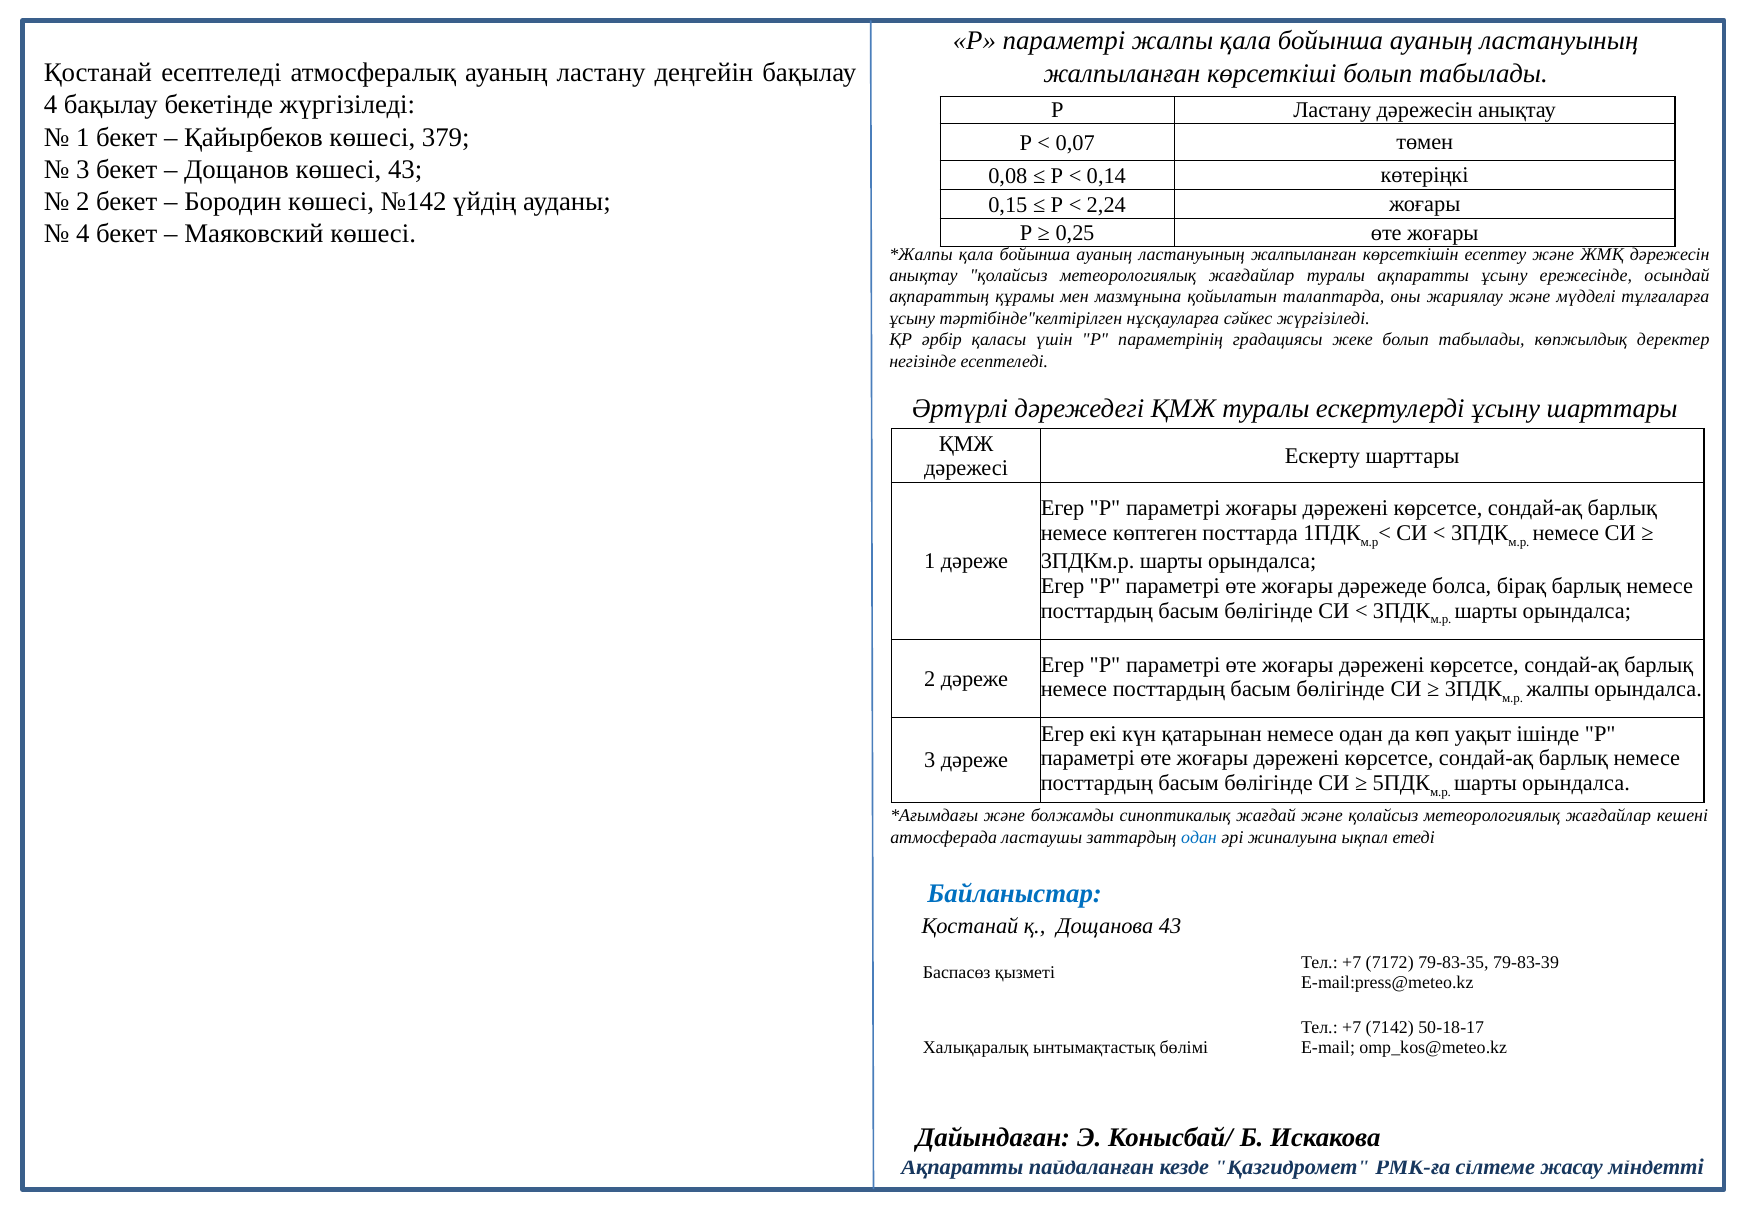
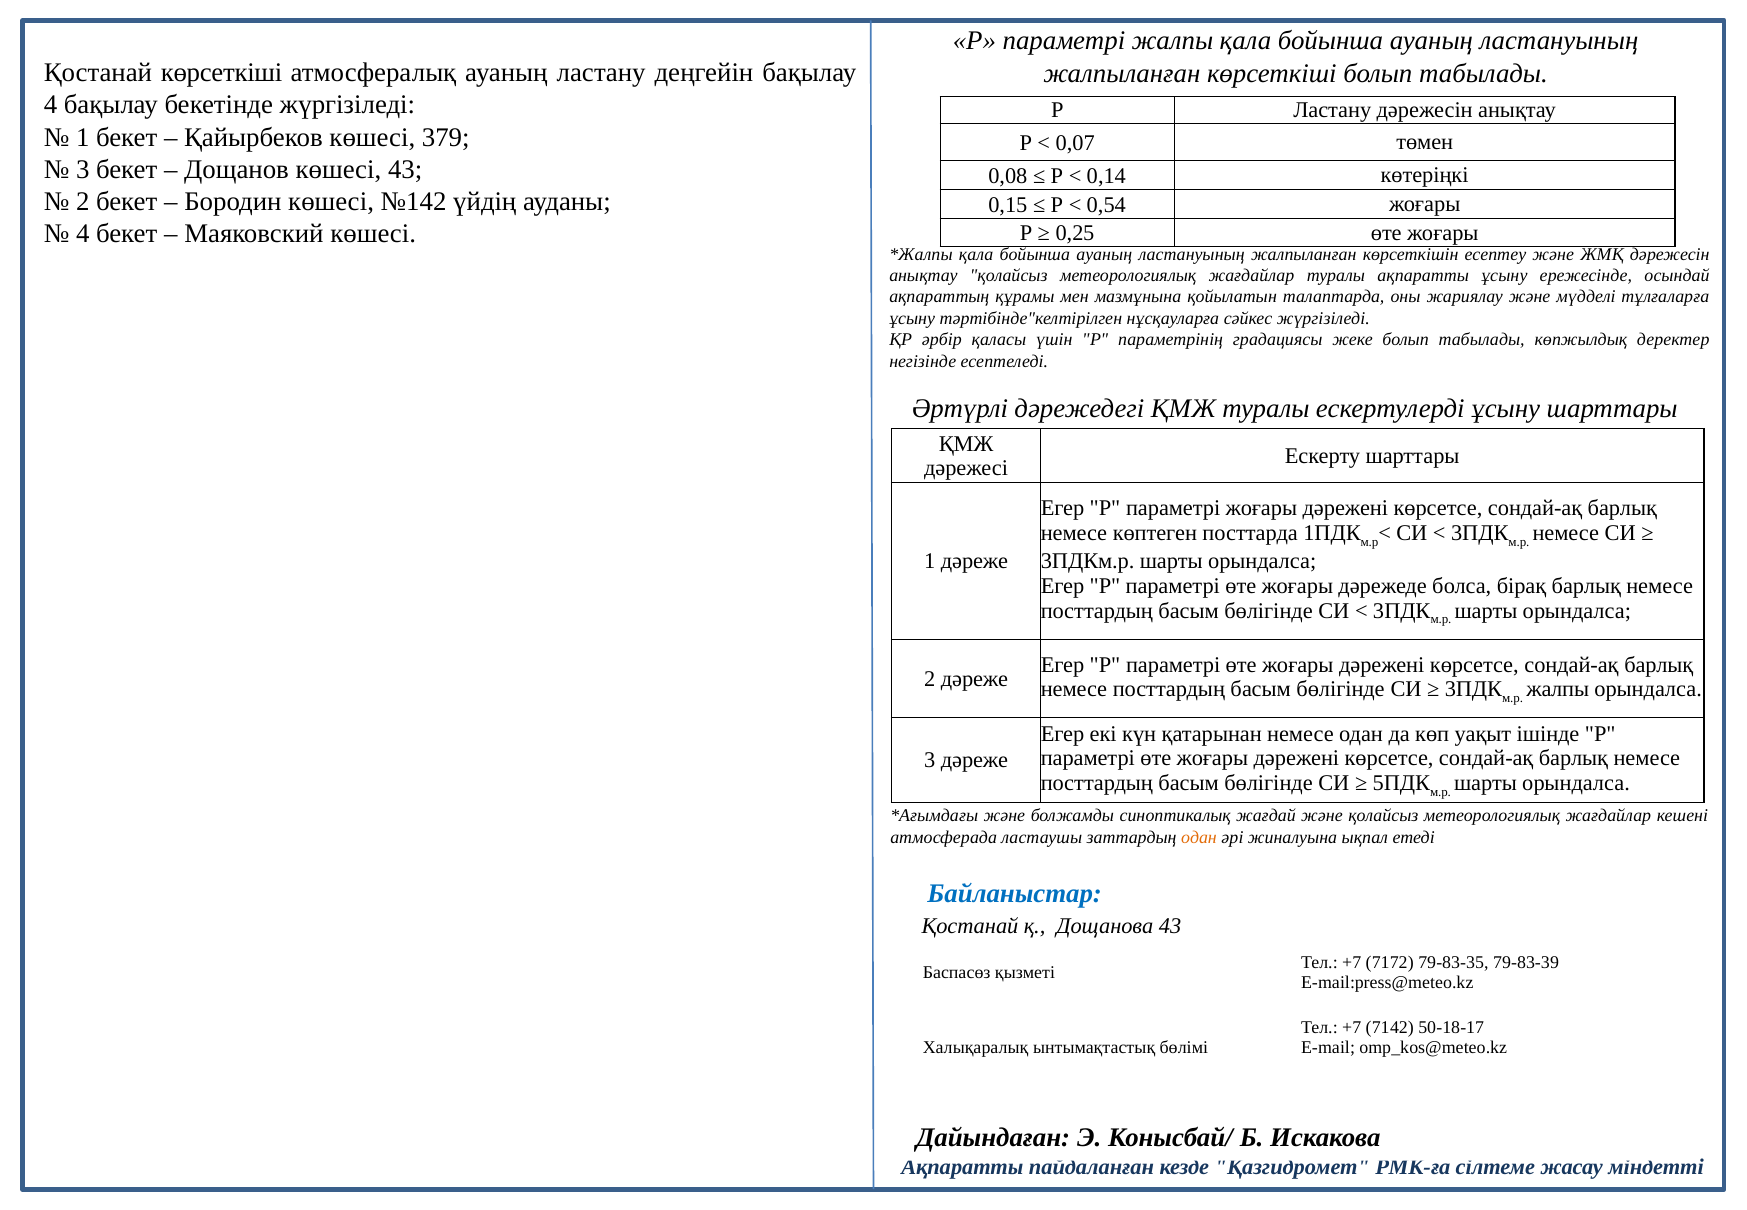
Қостанай есептеледі: есептеледі -> көрсеткіші
2,24: 2,24 -> 0,54
одан at (1199, 837) colour: blue -> orange
